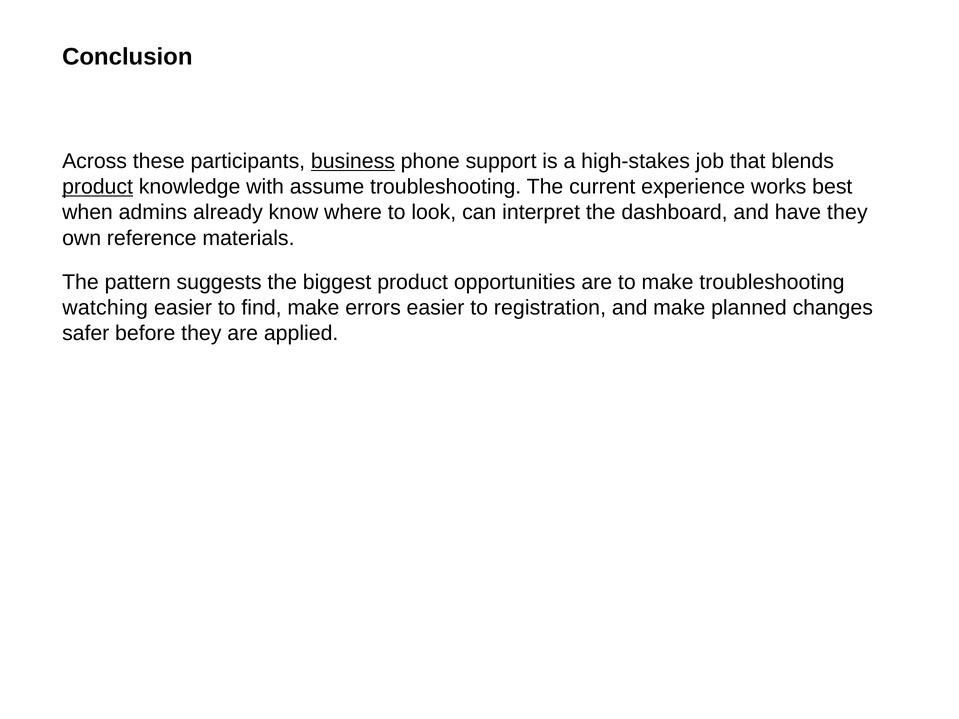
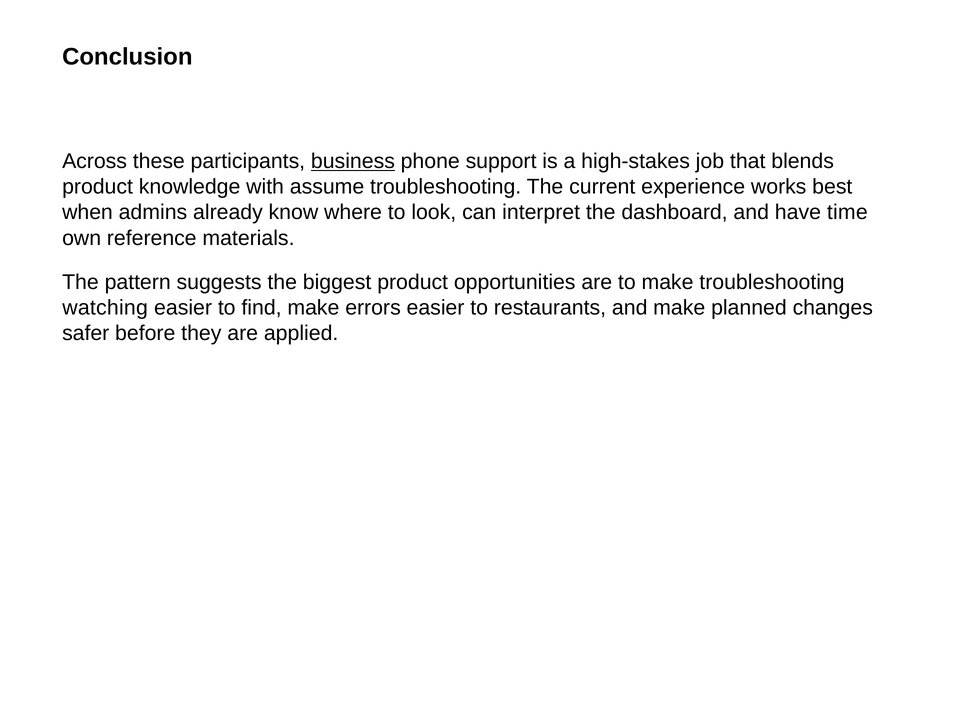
product at (98, 187) underline: present -> none
have they: they -> time
registration: registration -> restaurants
